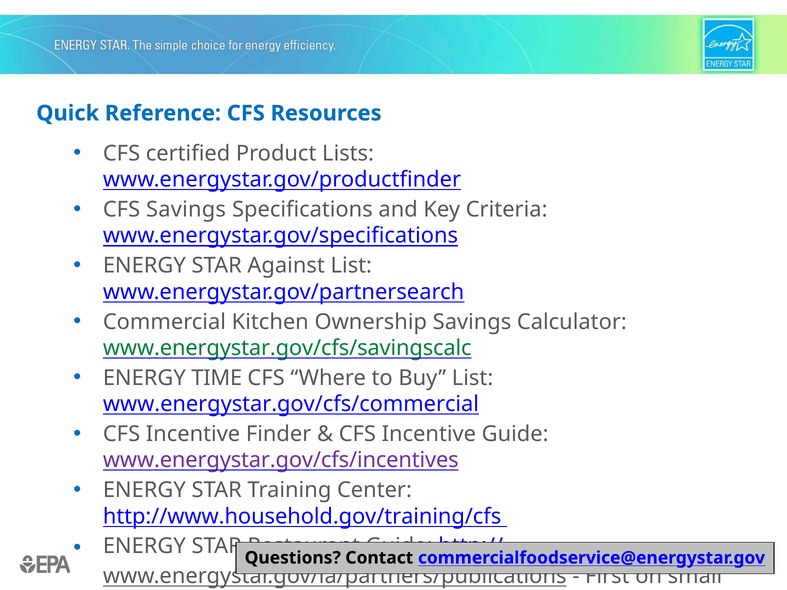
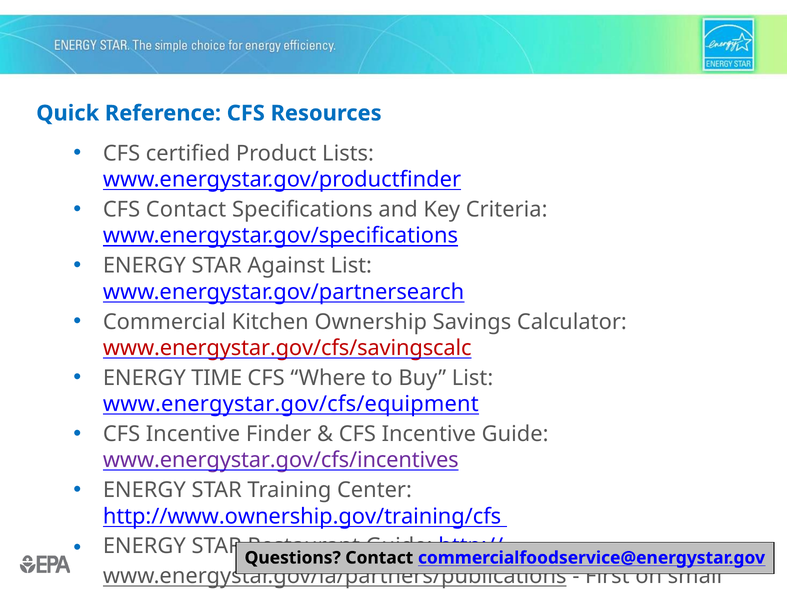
CFS Savings: Savings -> Contact
www.energystar.gov/cfs/savingscalc colour: green -> red
www.energystar.gov/cfs/commercial: www.energystar.gov/cfs/commercial -> www.energystar.gov/cfs/equipment
http://www.household.gov/training/cfs: http://www.household.gov/training/cfs -> http://www.ownership.gov/training/cfs
